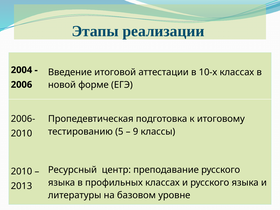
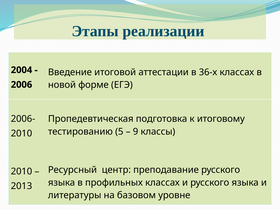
10-х: 10-х -> 36-х
